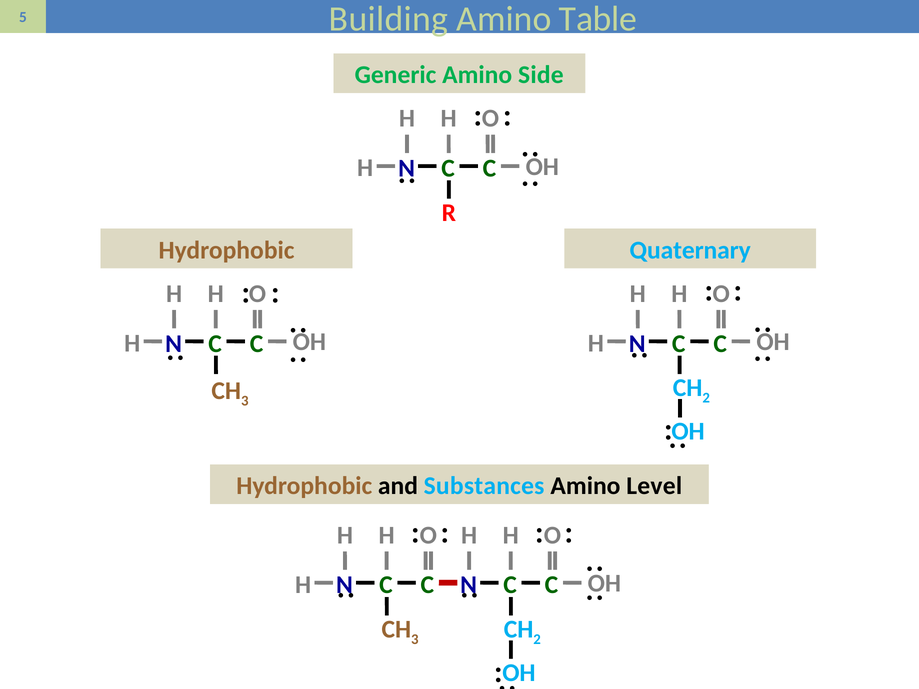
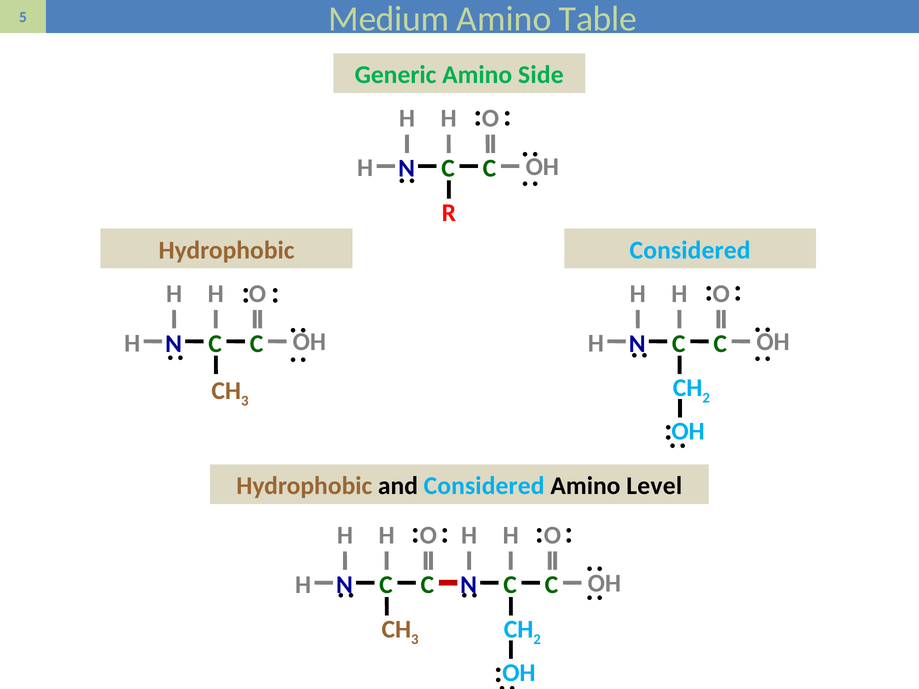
Building: Building -> Medium
Quaternary at (690, 250): Quaternary -> Considered
and Substances: Substances -> Considered
